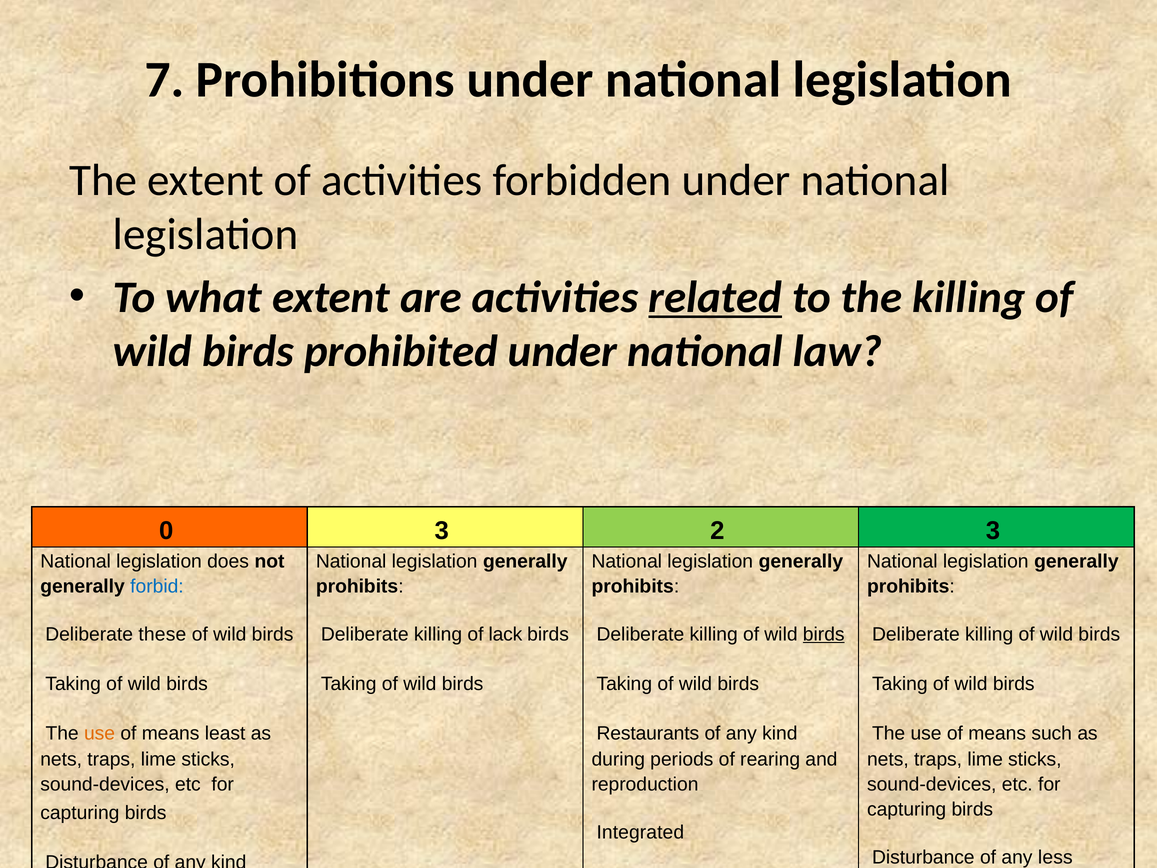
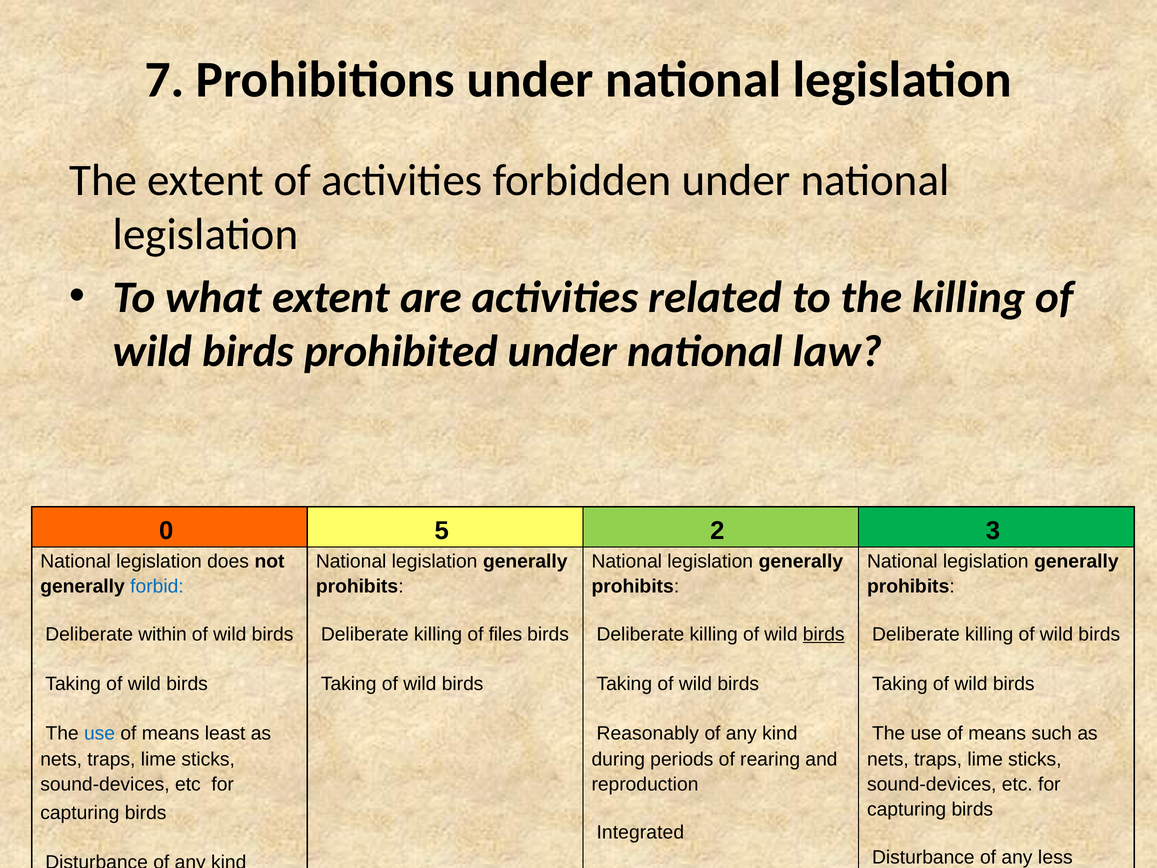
related underline: present -> none
3 at (442, 531): 3 -> 5
these: these -> within
lack: lack -> files
use at (100, 733) colour: orange -> blue
Restaurants: Restaurants -> Reasonably
